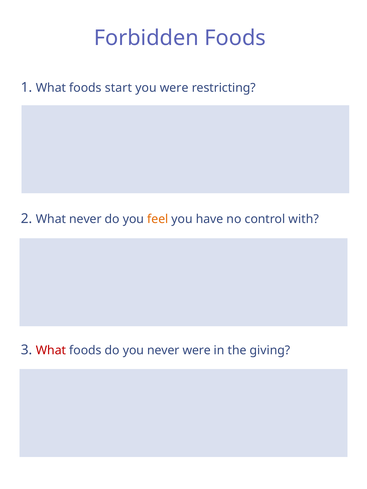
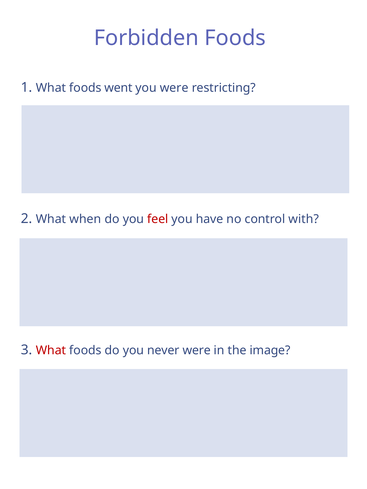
start: start -> went
What never: never -> when
feel colour: orange -> red
giving: giving -> image
